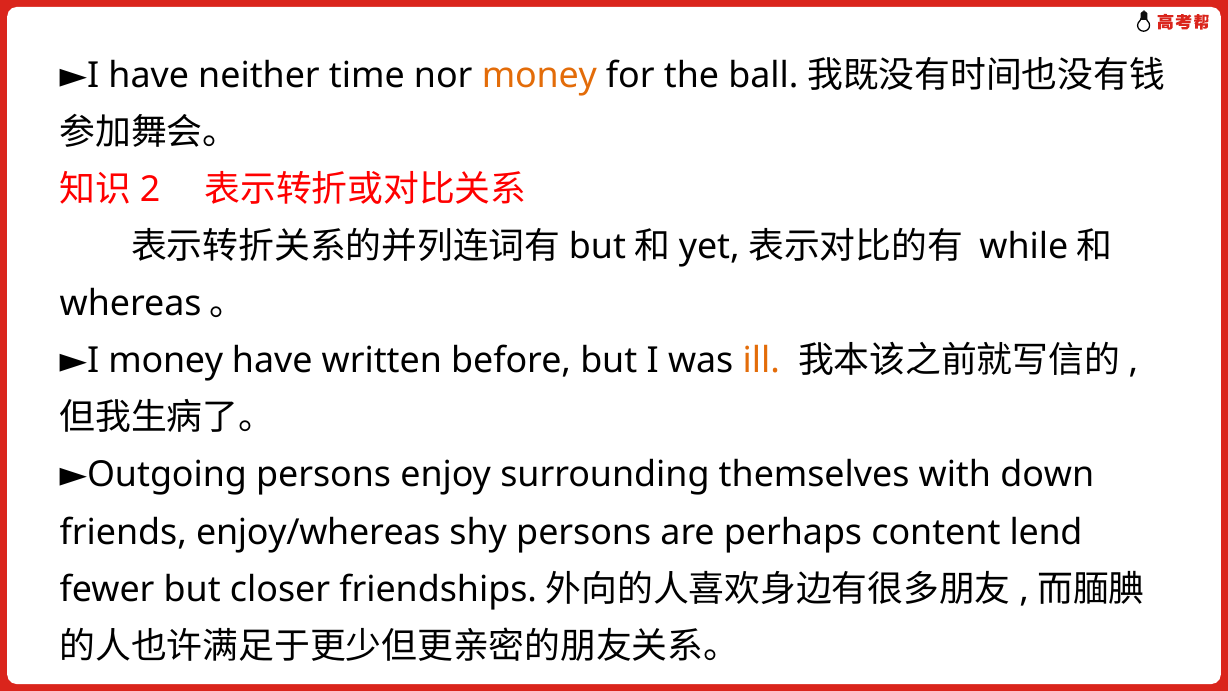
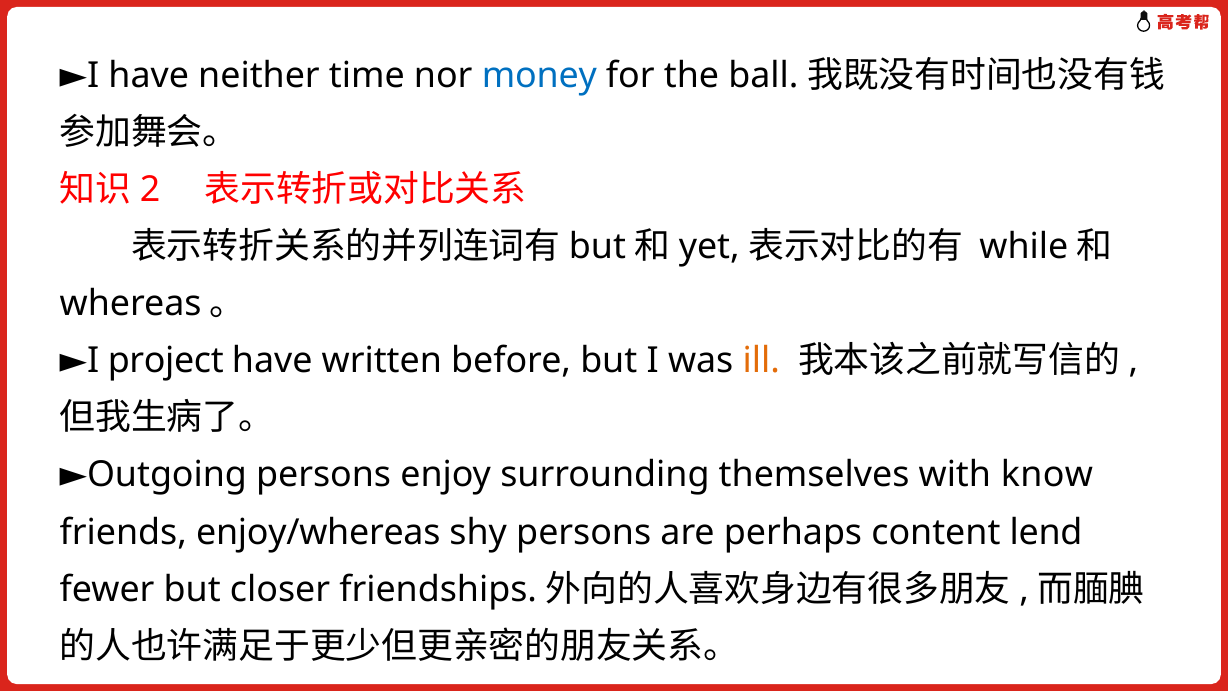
money at (539, 76) colour: orange -> blue
I money: money -> project
down: down -> know
